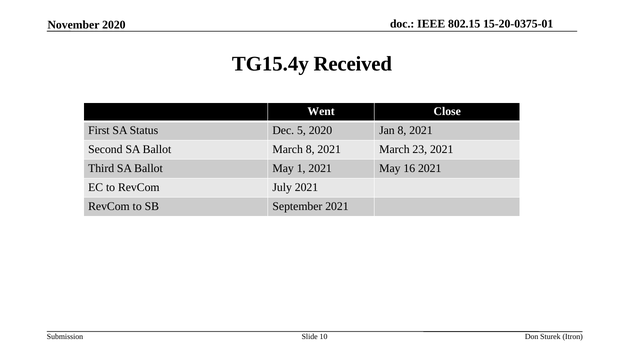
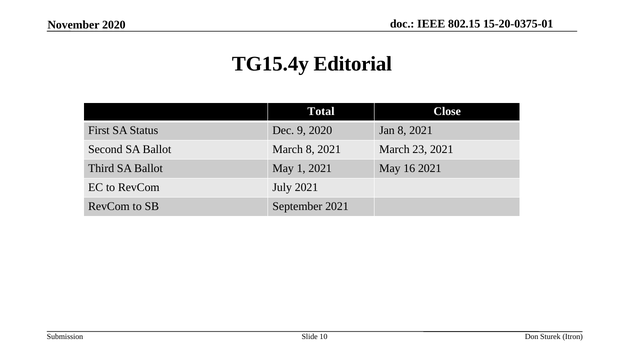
Received: Received -> Editorial
Went: Went -> Total
5: 5 -> 9
